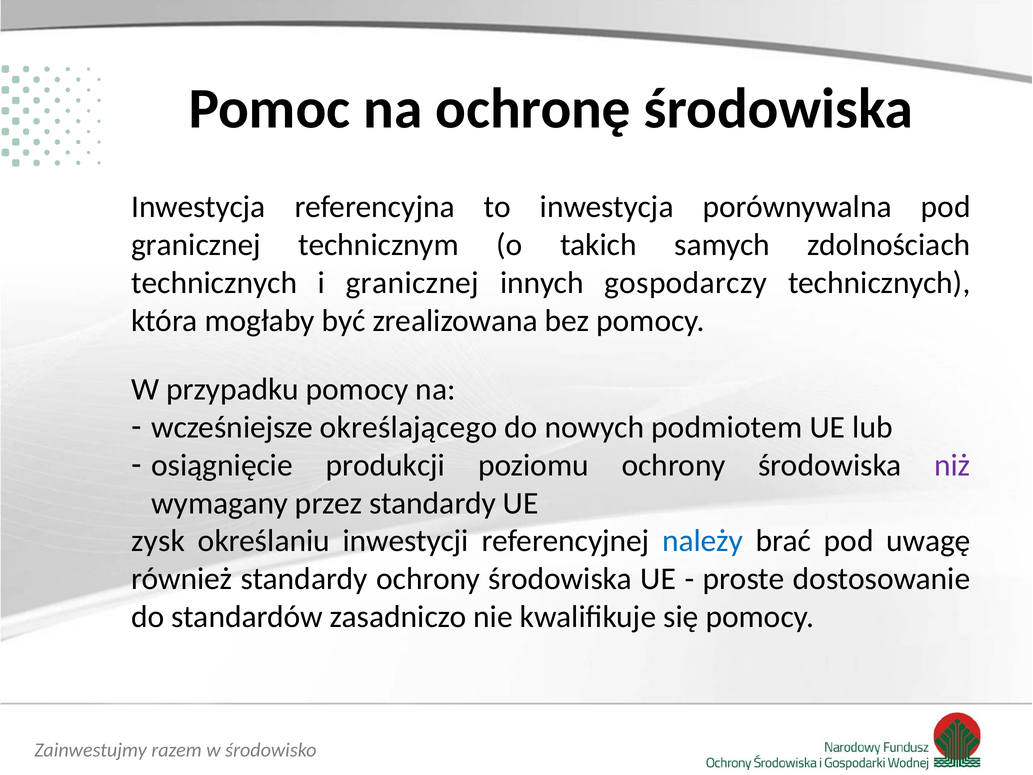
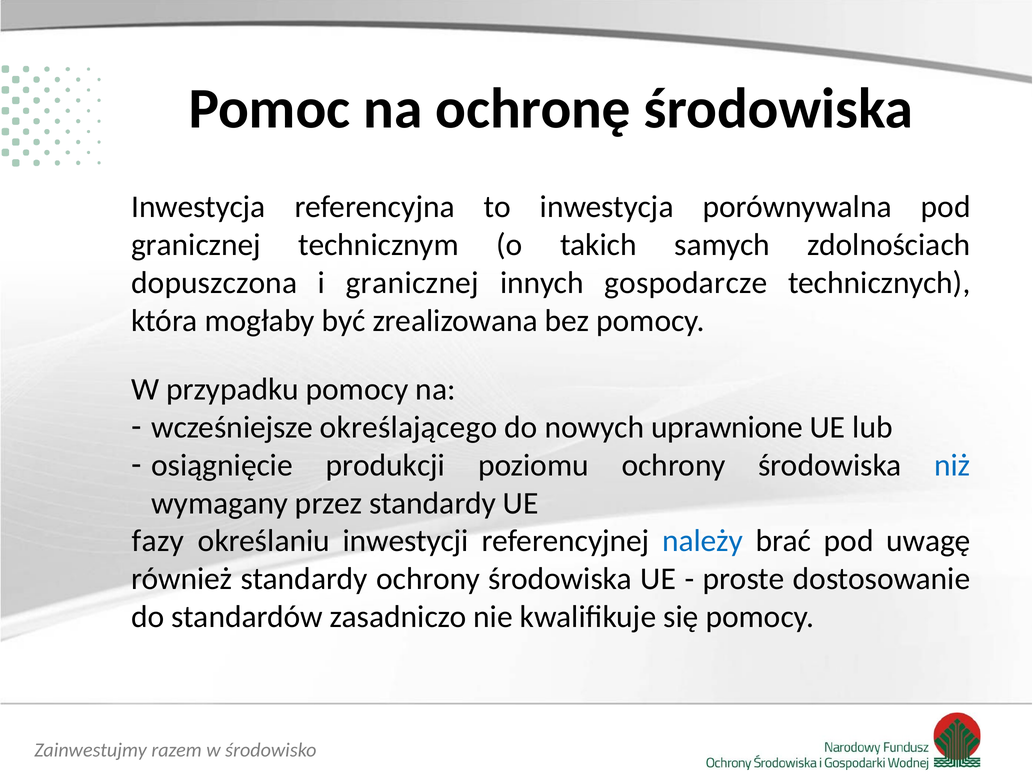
technicznych at (214, 283): technicznych -> dopuszczona
gospodarczy: gospodarczy -> gospodarcze
podmiotem: podmiotem -> uprawnione
niż colour: purple -> blue
zysk: zysk -> fazy
